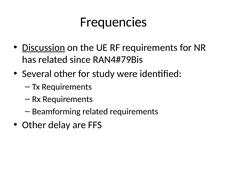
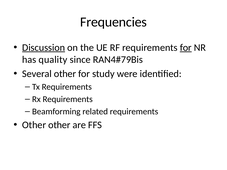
for at (186, 48) underline: none -> present
has related: related -> quality
Other delay: delay -> other
